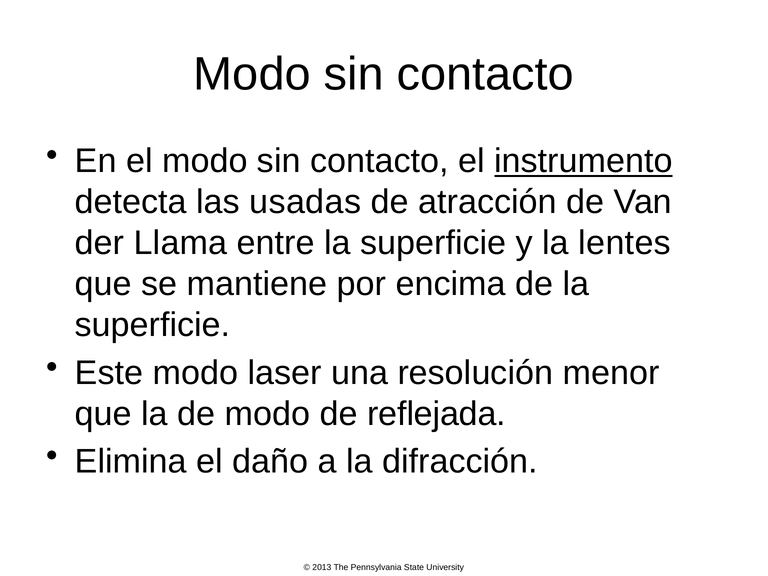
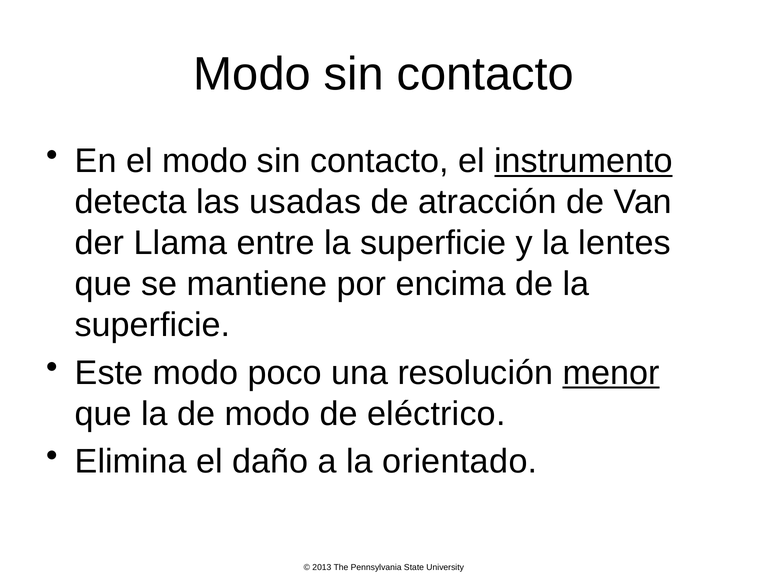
laser: laser -> poco
menor underline: none -> present
reflejada: reflejada -> eléctrico
difracción: difracción -> orientado
